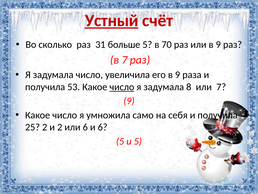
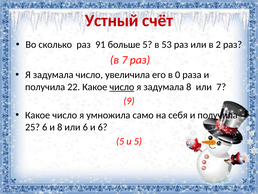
Устный underline: present -> none
31: 31 -> 91
70: 70 -> 53
или в 9: 9 -> 2
его в 9: 9 -> 0
53: 53 -> 22
25 2: 2 -> 6
и 2: 2 -> 8
